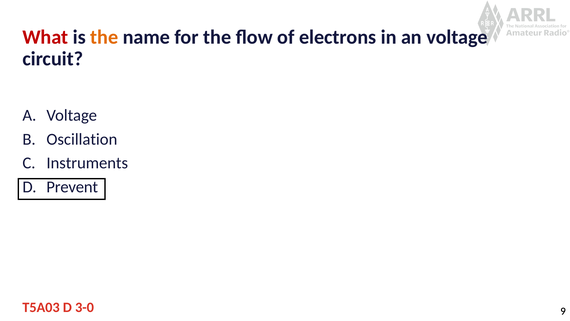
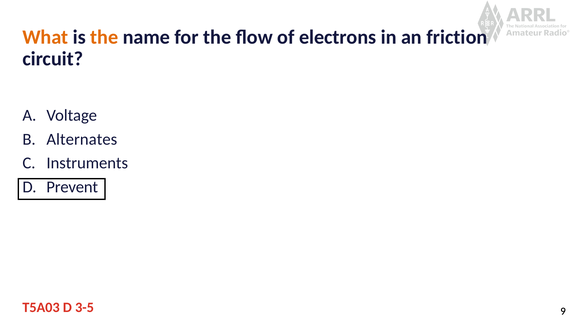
What colour: red -> orange
an voltage: voltage -> friction
Oscillation: Oscillation -> Alternates
3-0: 3-0 -> 3-5
